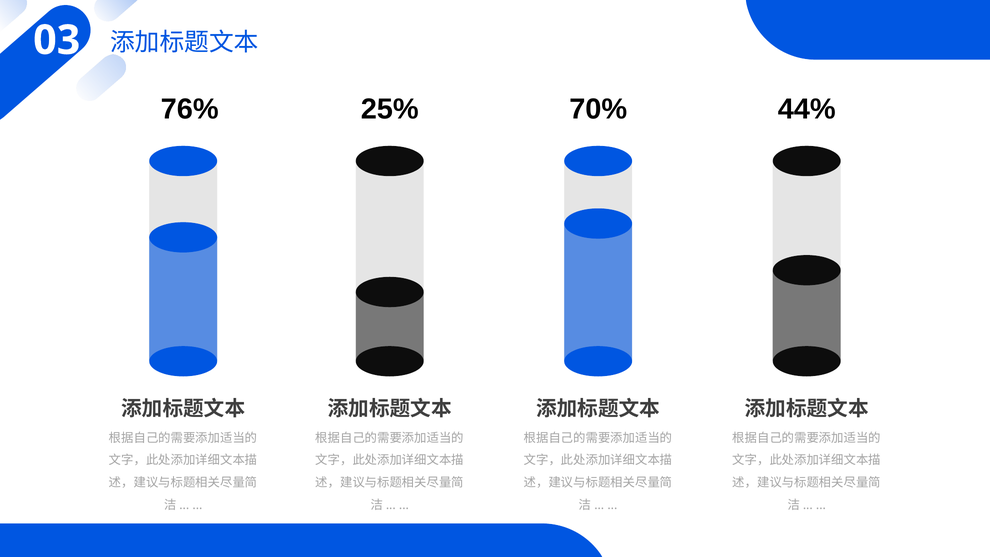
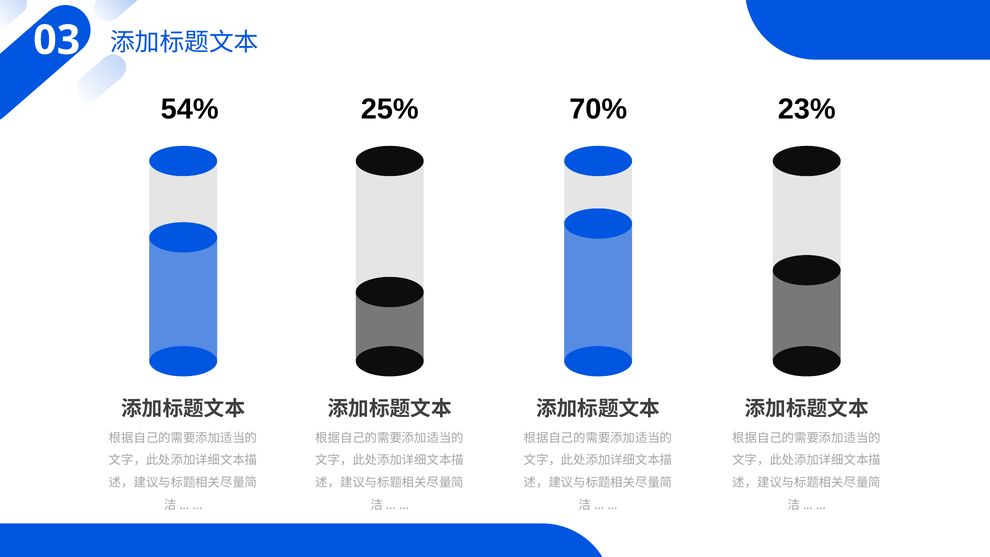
76%: 76% -> 54%
44%: 44% -> 23%
